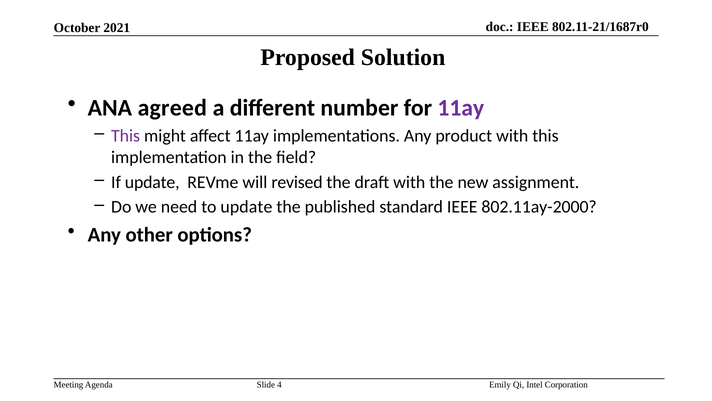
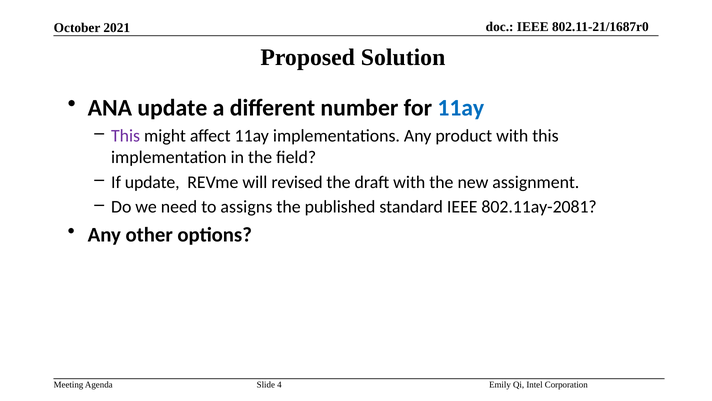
ANA agreed: agreed -> update
11ay at (461, 108) colour: purple -> blue
to update: update -> assigns
802.11ay-2000: 802.11ay-2000 -> 802.11ay-2081
